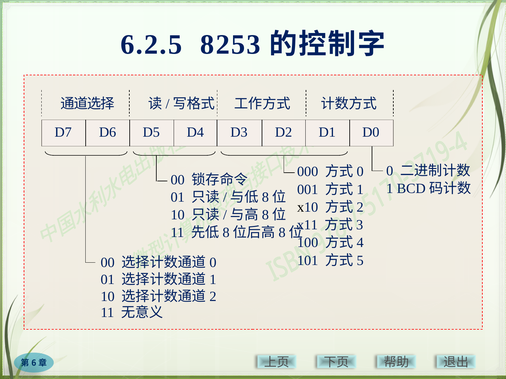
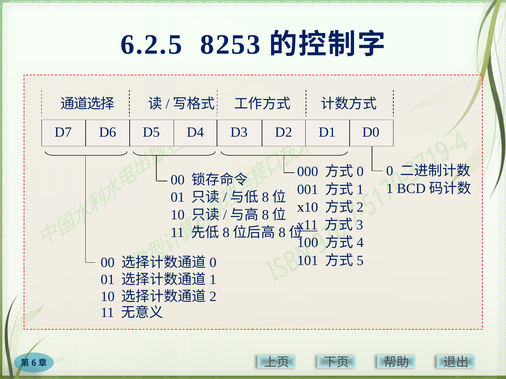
x11 underline: none -> present
